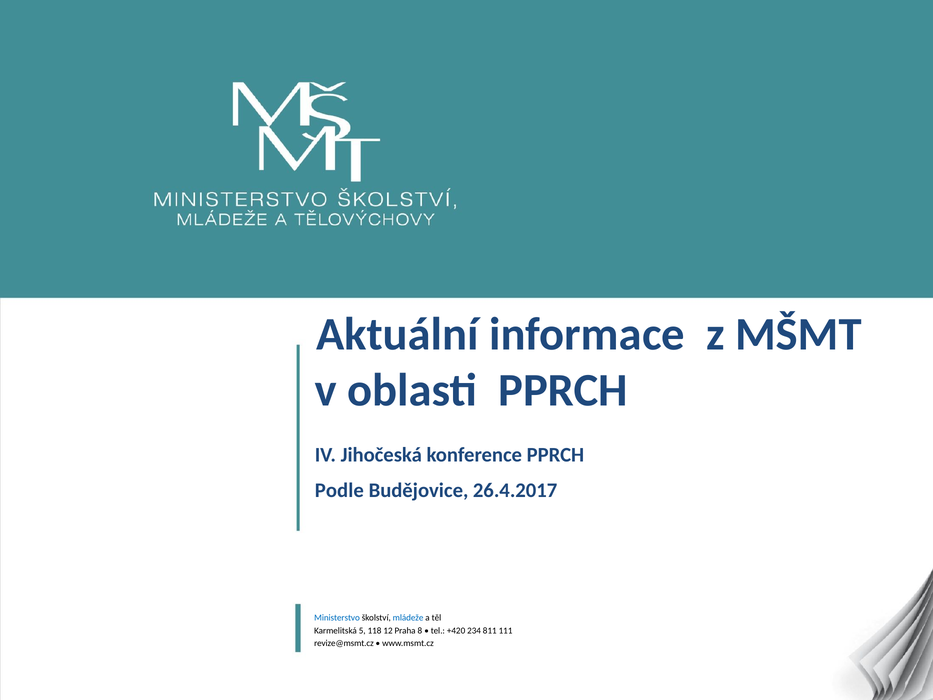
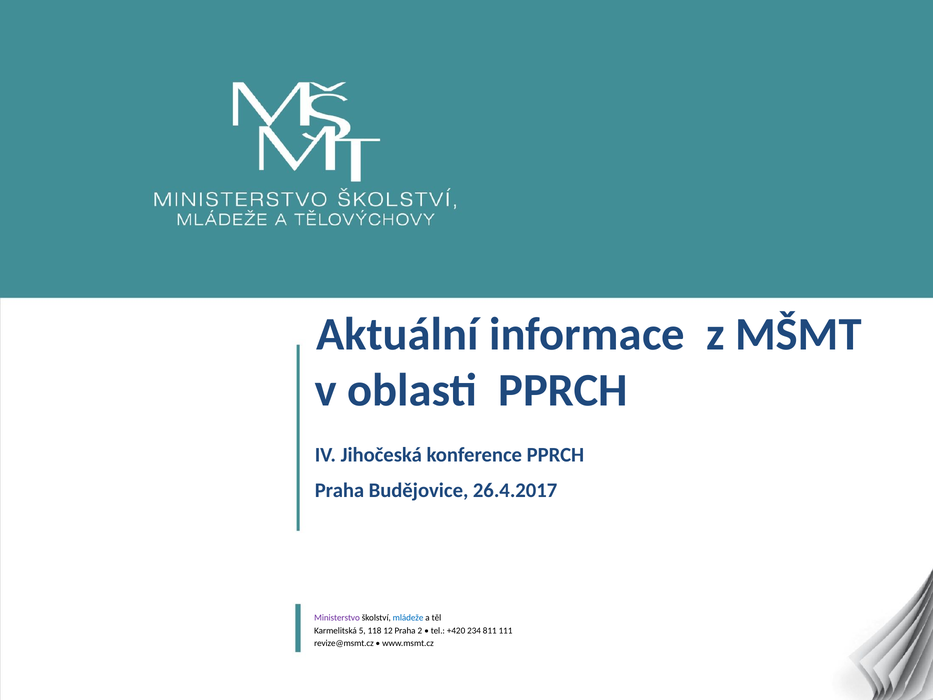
Podle at (339, 490): Podle -> Praha
Ministerstvo colour: blue -> purple
8: 8 -> 2
